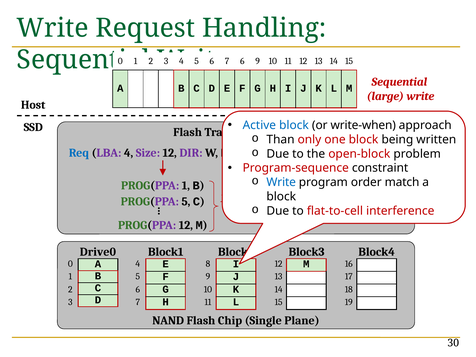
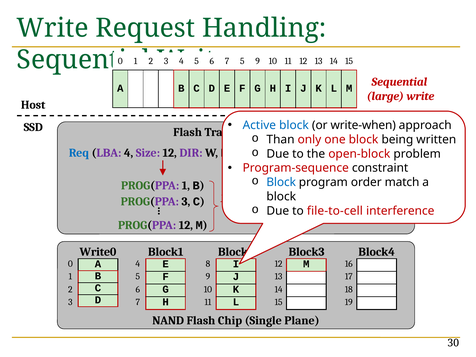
6 at (242, 61): 6 -> 5
Write at (281, 182): Write -> Block
PROG(PPA 5: 5 -> 3
flat-to-cell: flat-to-cell -> file-to-cell
Drive0: Drive0 -> Write0
